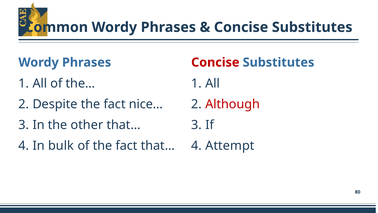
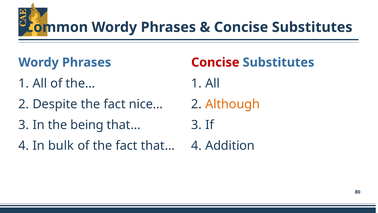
Although colour: red -> orange
other: other -> being
Attempt: Attempt -> Addition
